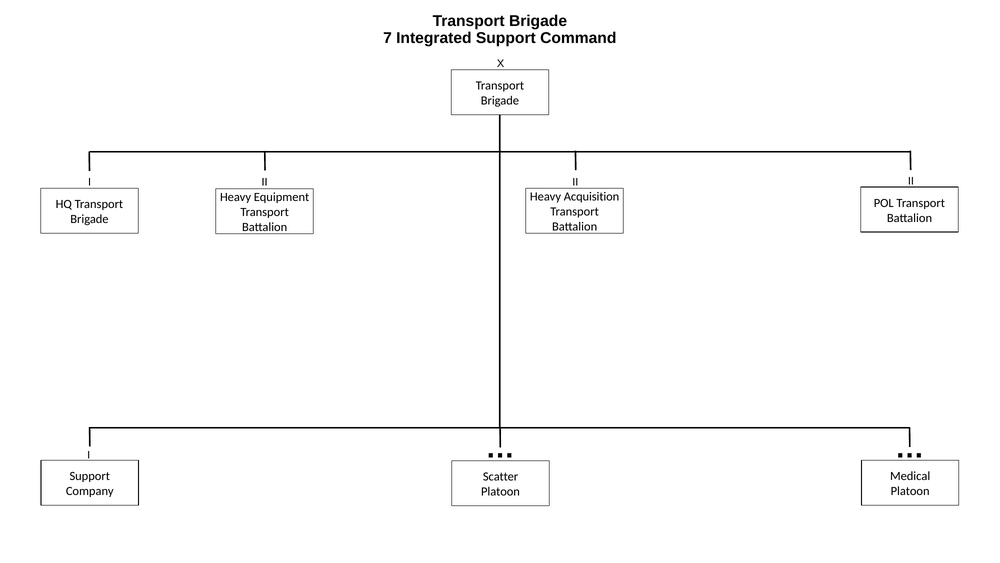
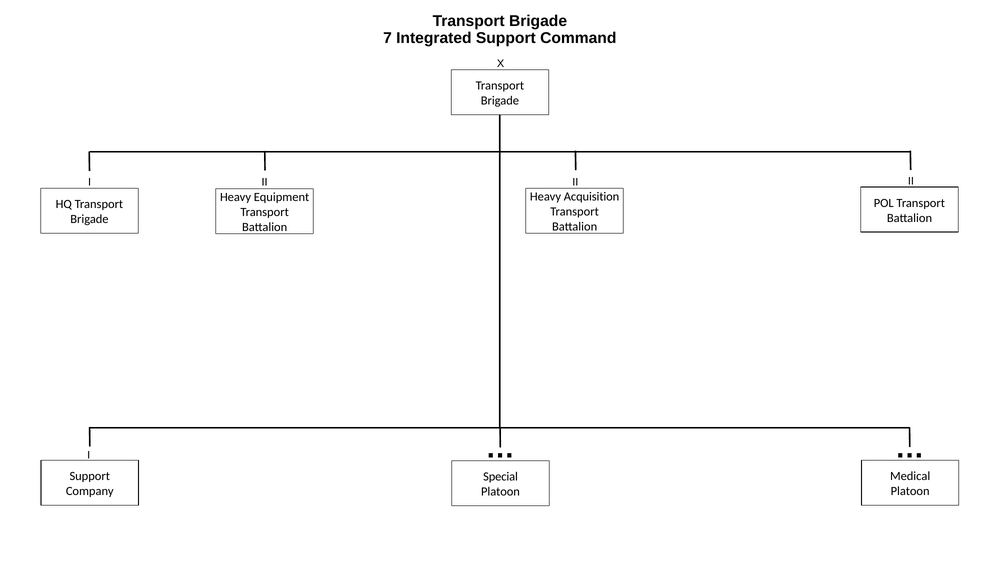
Scatter: Scatter -> Special
